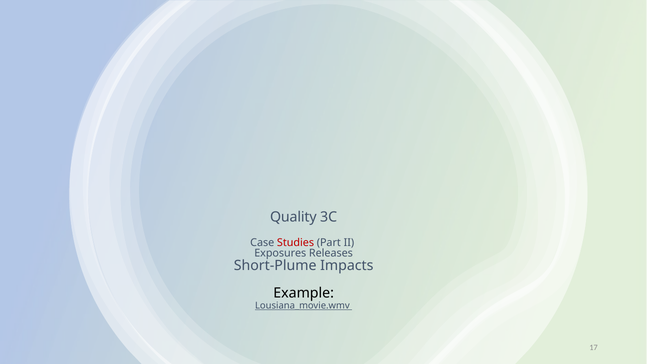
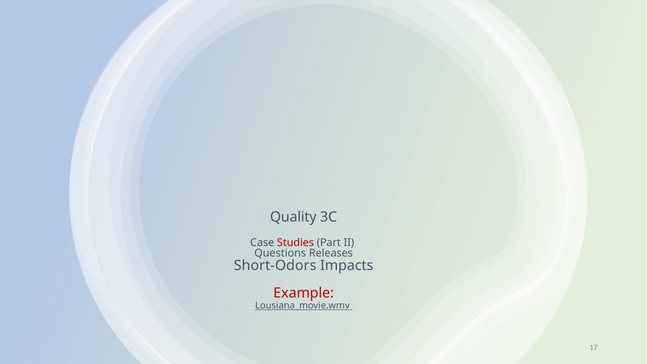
Exposures: Exposures -> Questions
Short-Plume: Short-Plume -> Short-Odors
Example colour: black -> red
